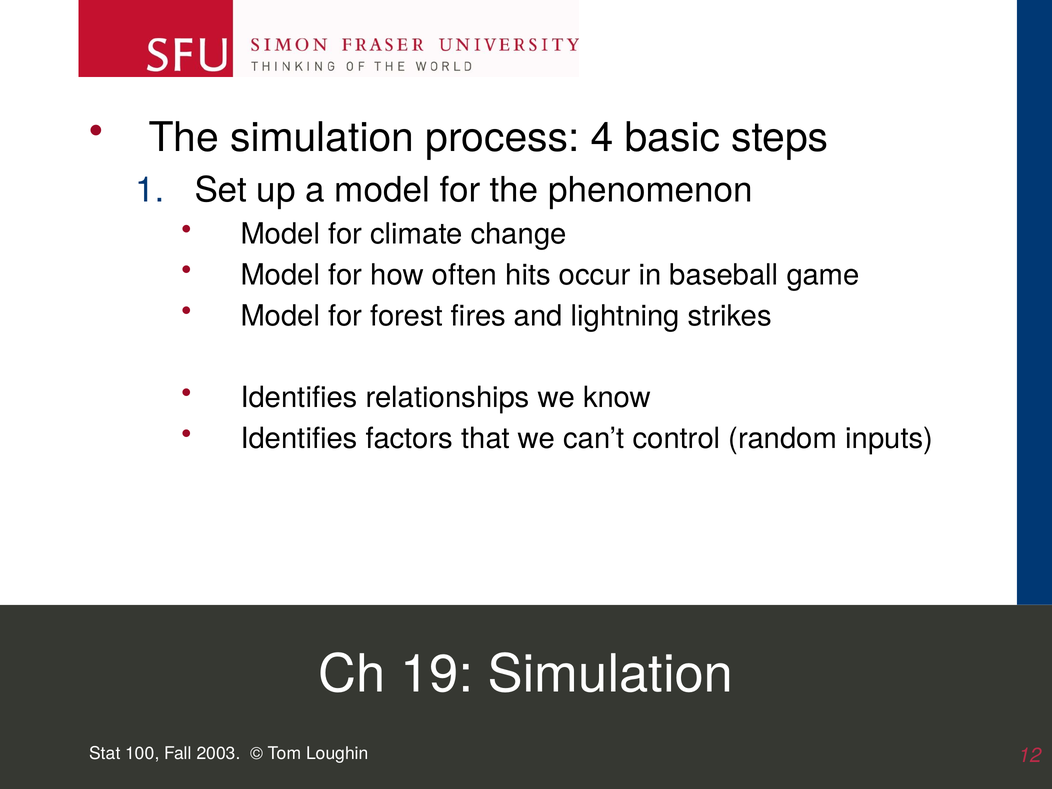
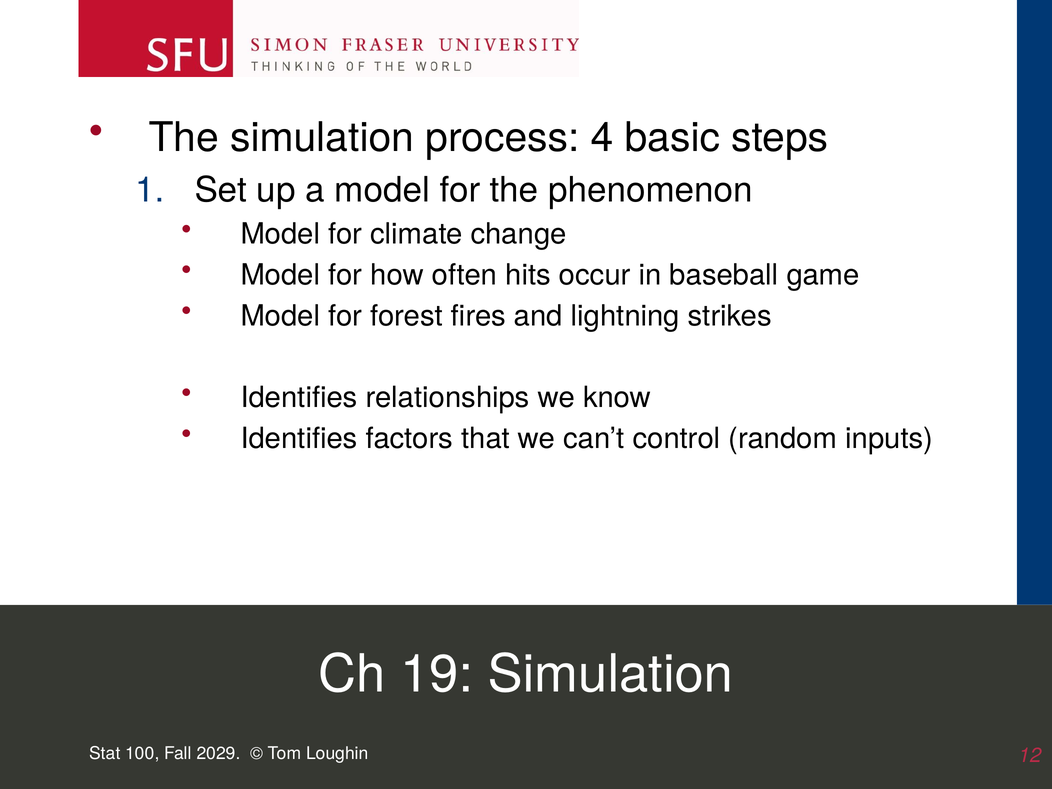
2003: 2003 -> 2029
